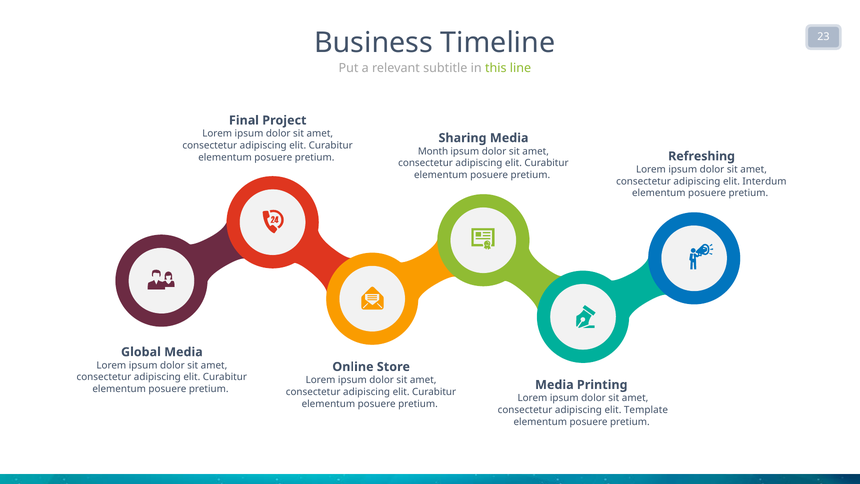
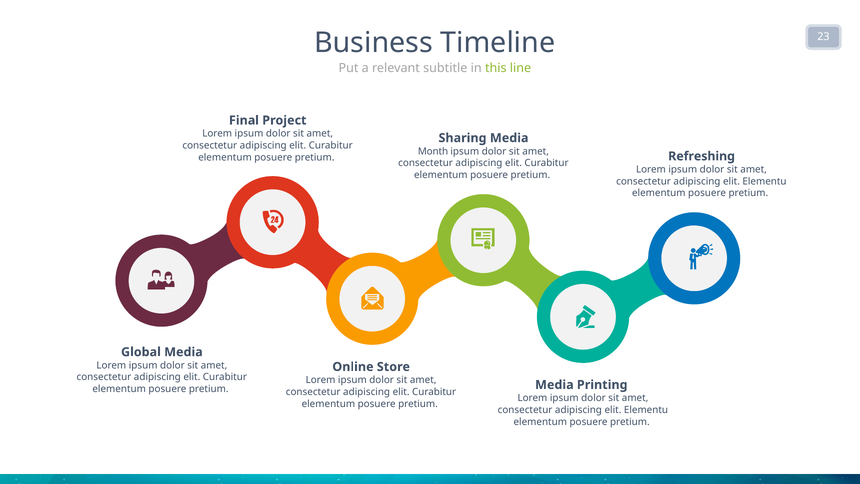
Interdum at (764, 181): Interdum -> Elementu
Template at (646, 410): Template -> Elementu
